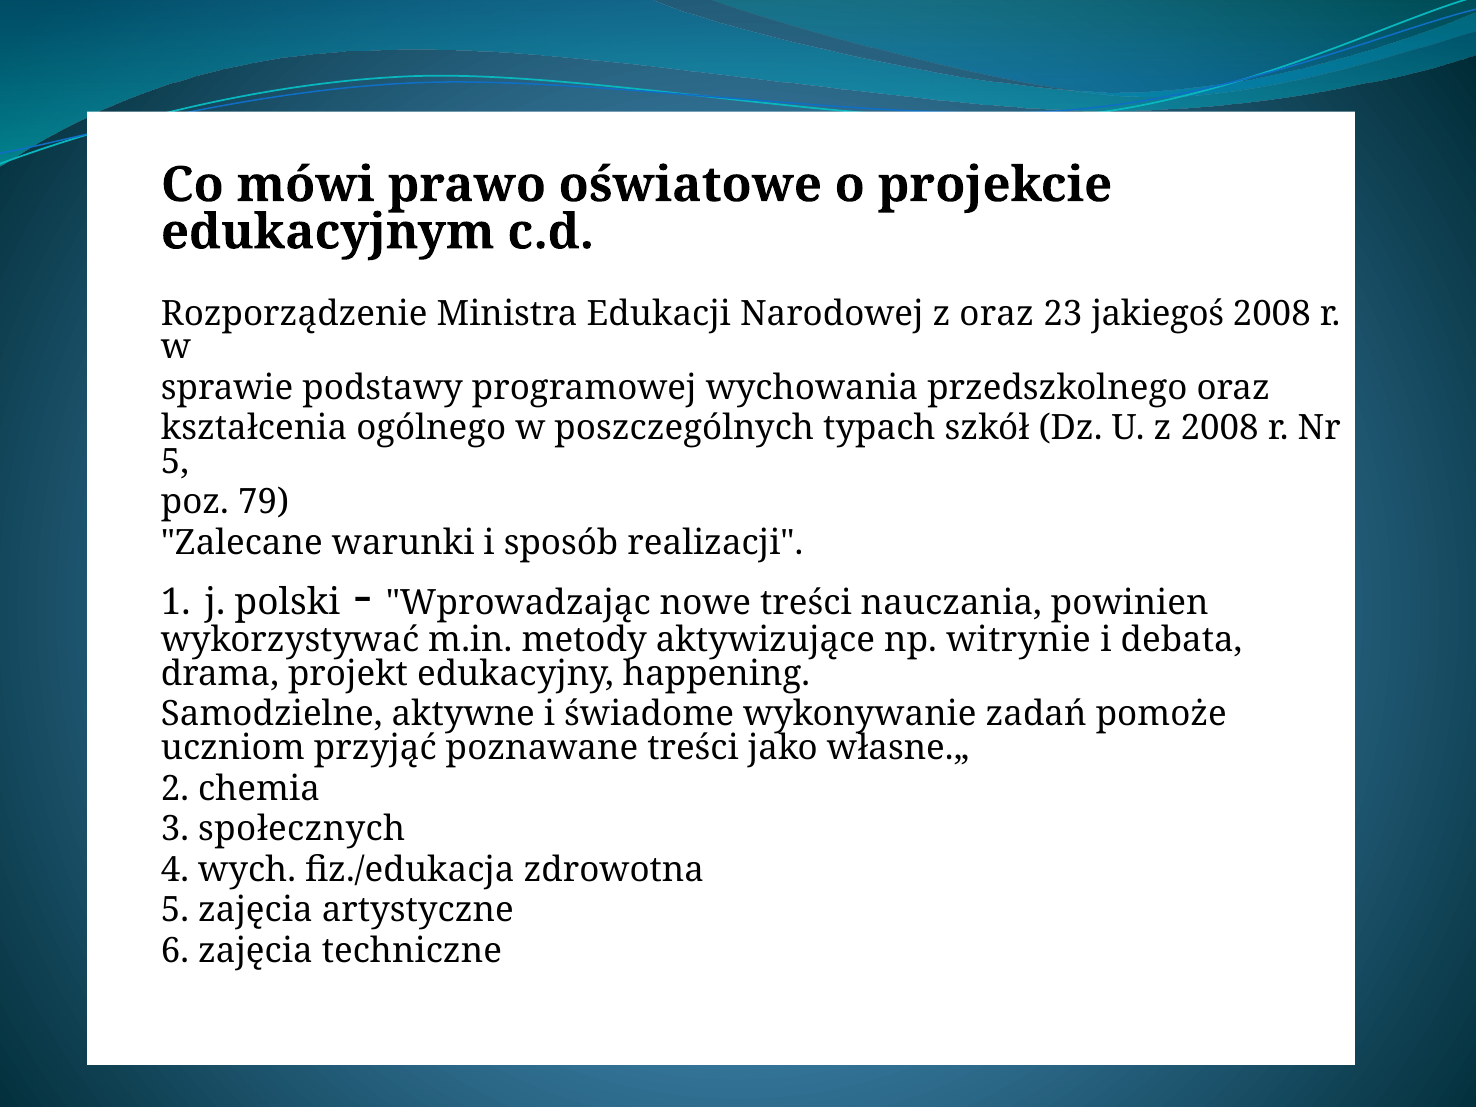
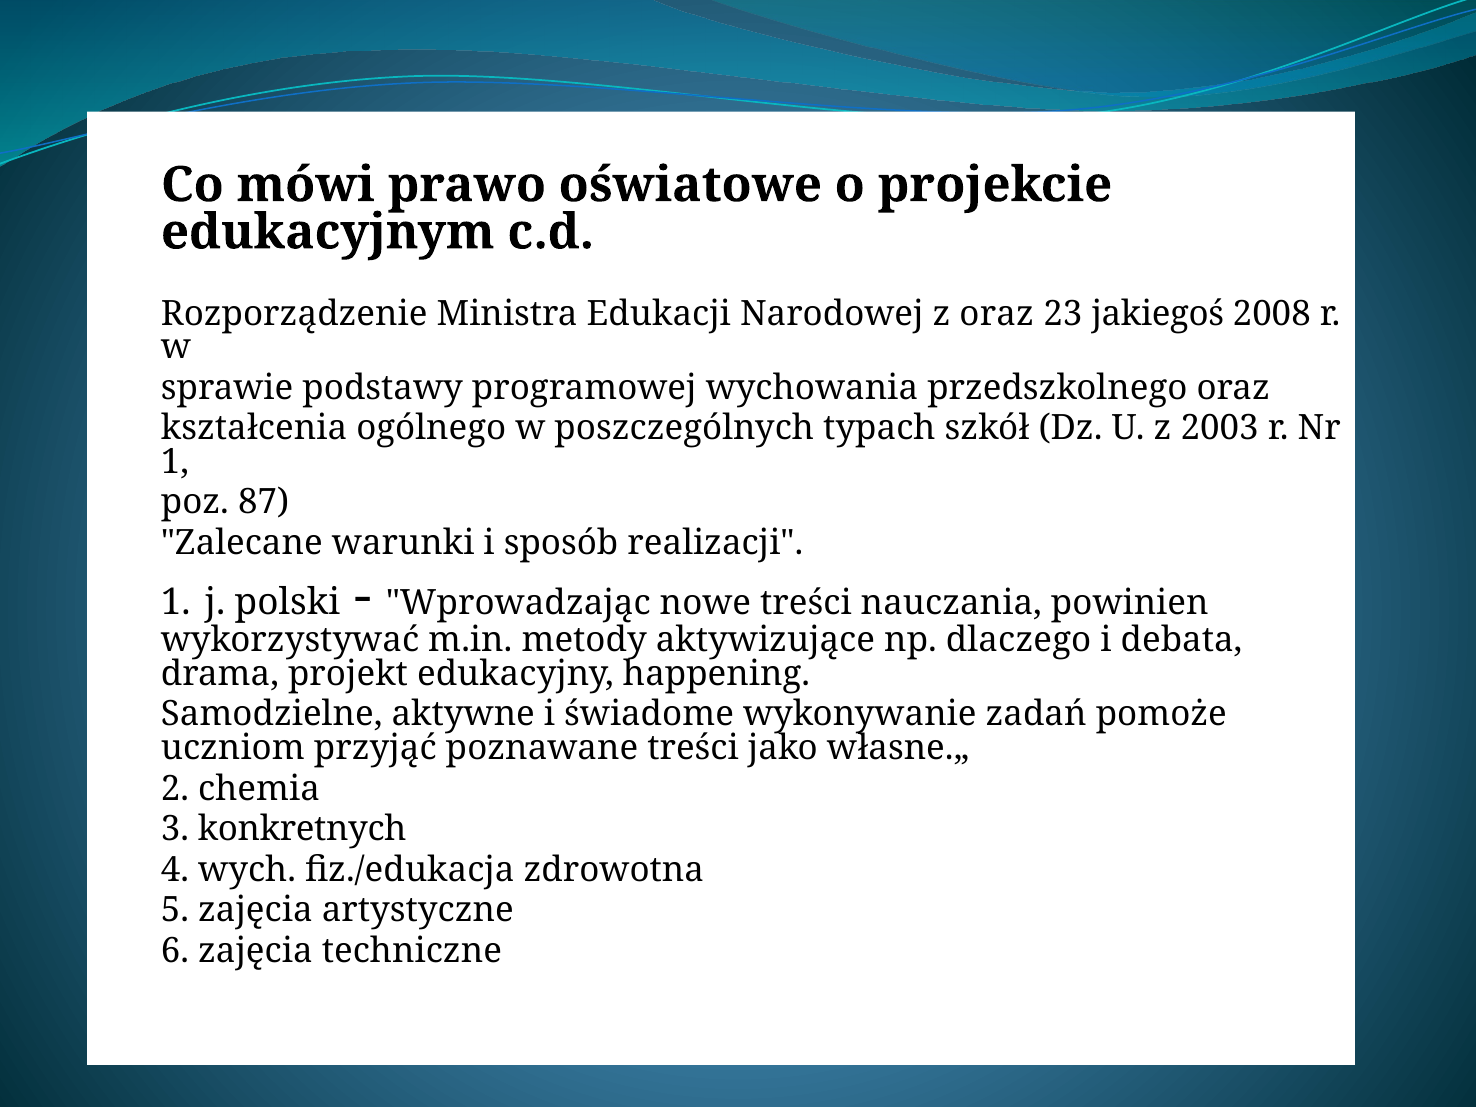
z 2008: 2008 -> 2003
5 at (175, 462): 5 -> 1
79: 79 -> 87
witrynie: witrynie -> dlaczego
społecznych: społecznych -> konkretnych
